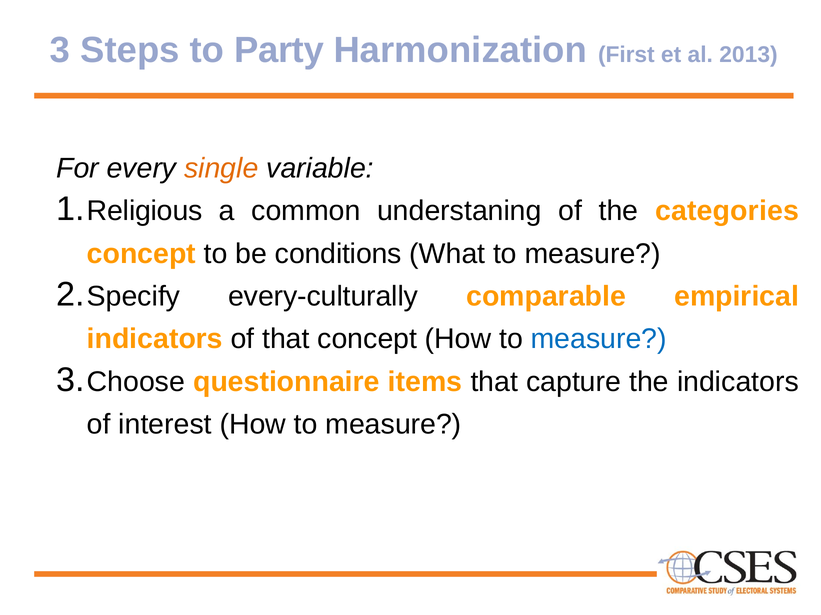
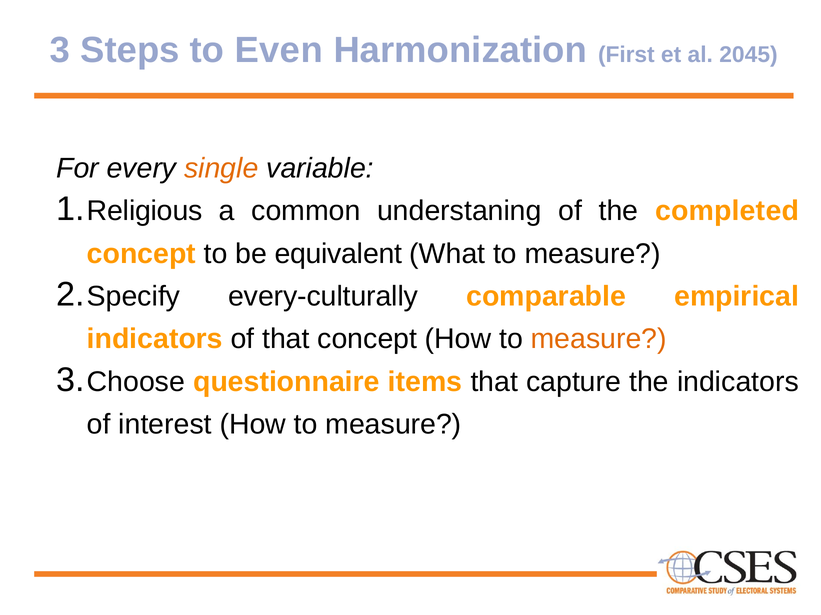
Party: Party -> Even
2013: 2013 -> 2045
categories: categories -> completed
conditions: conditions -> equivalent
measure at (599, 339) colour: blue -> orange
